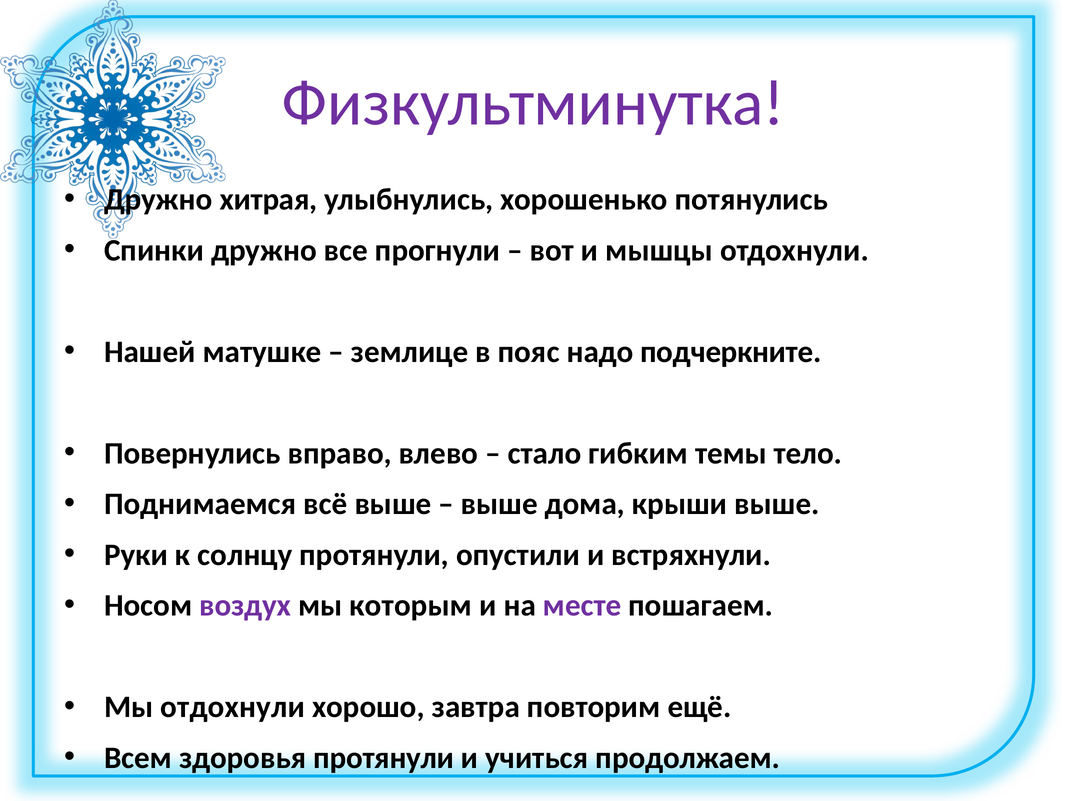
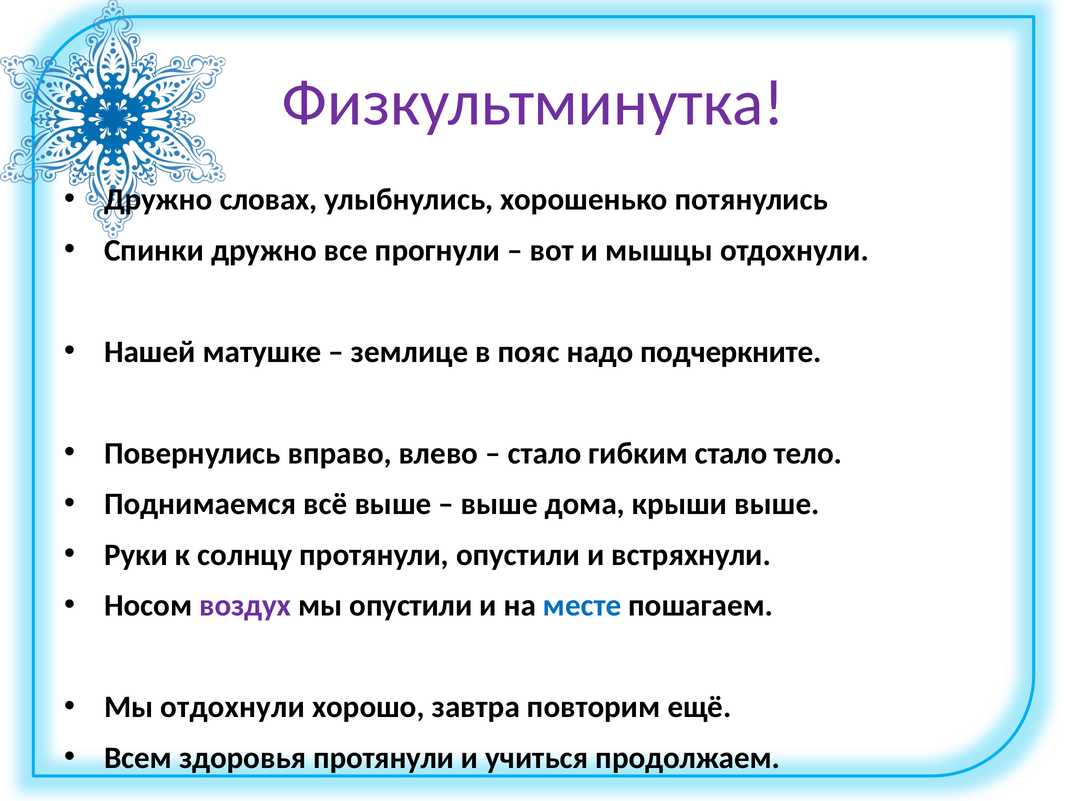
хитрая: хитрая -> словах
гибким темы: темы -> стало
мы которым: которым -> опустили
месте colour: purple -> blue
